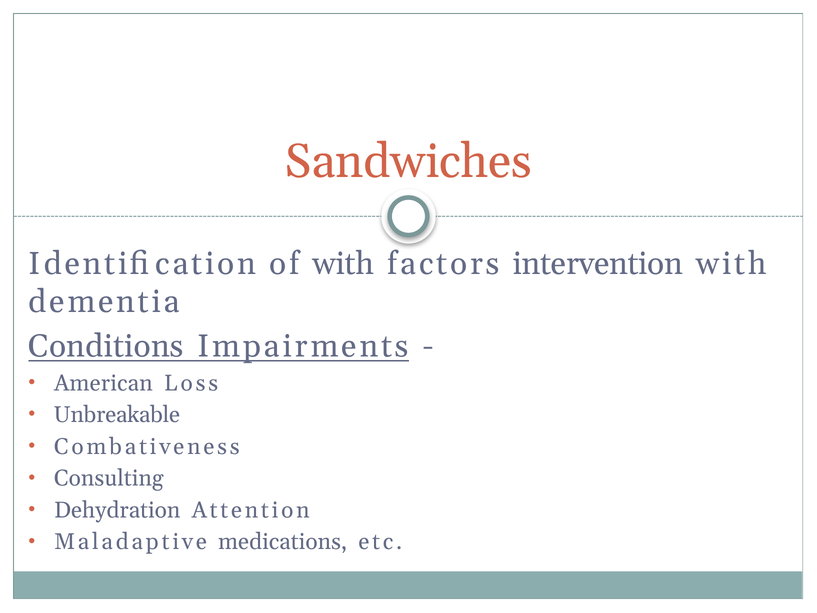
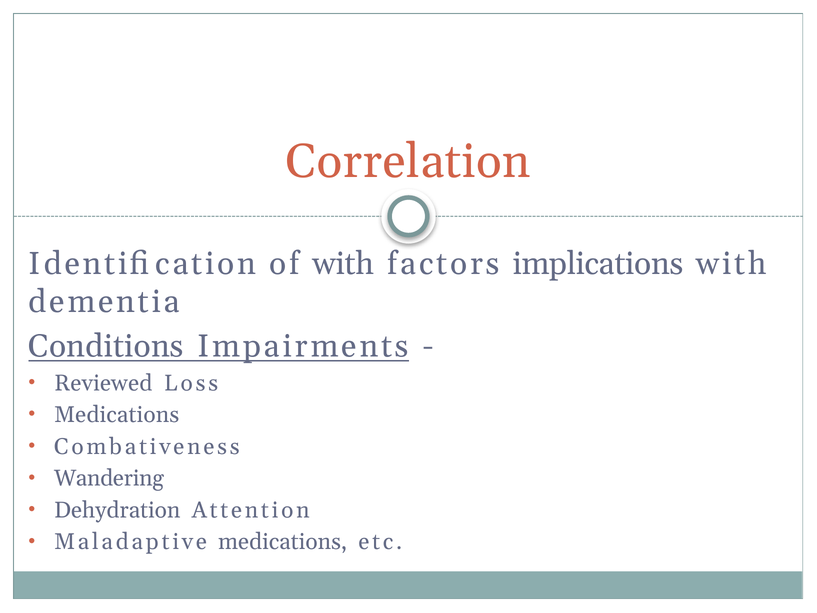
Sandwiches: Sandwiches -> Correlation
intervention: intervention -> implications
American: American -> Reviewed
Unbreakable at (117, 415): Unbreakable -> Medications
Consulting: Consulting -> Wandering
